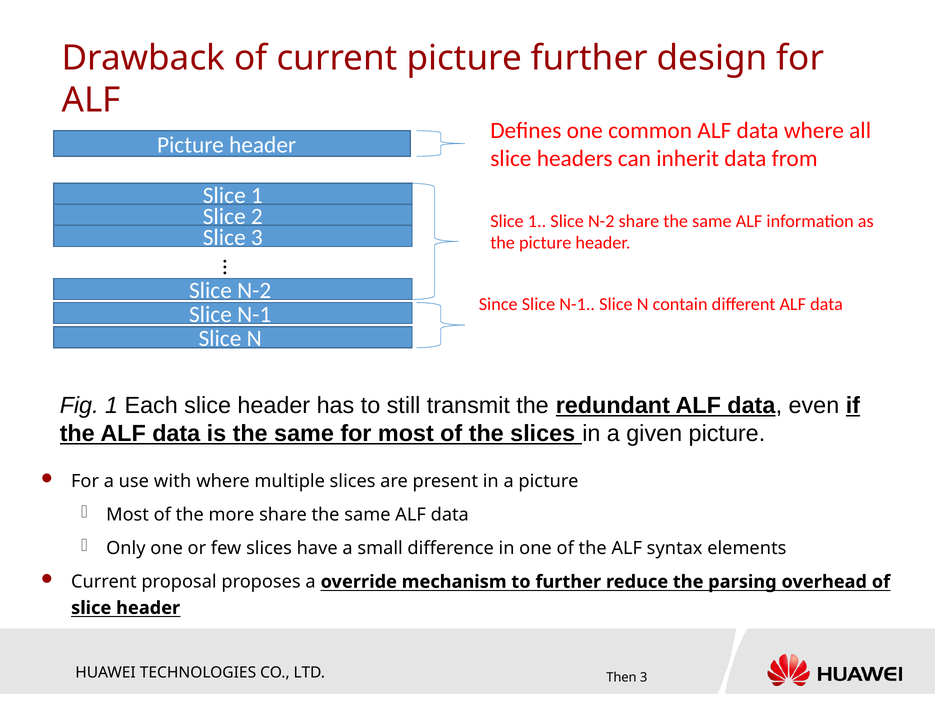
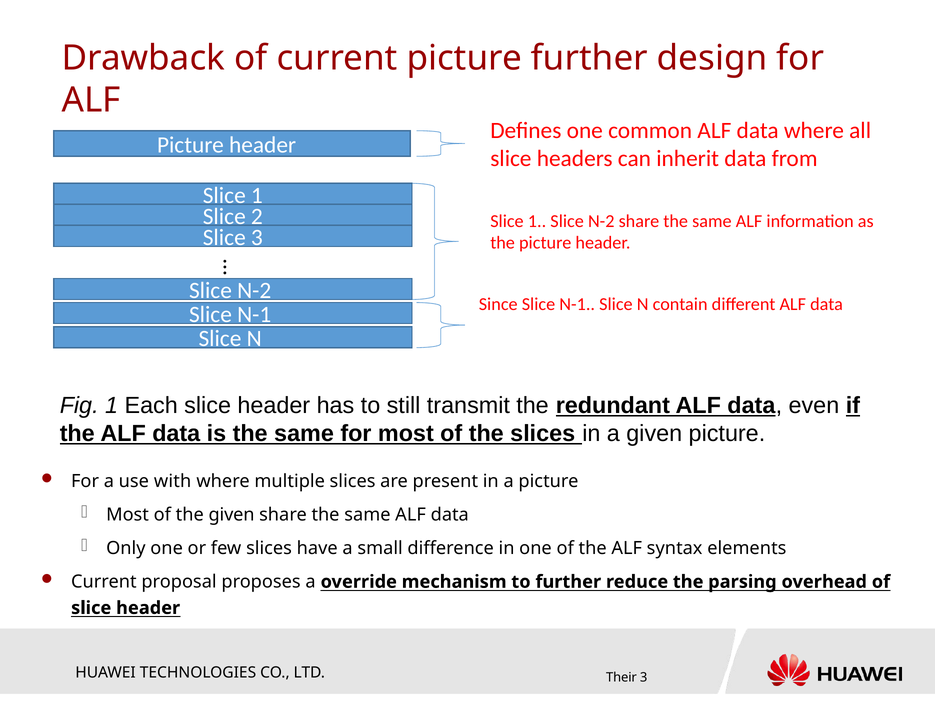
the more: more -> given
Then: Then -> Their
